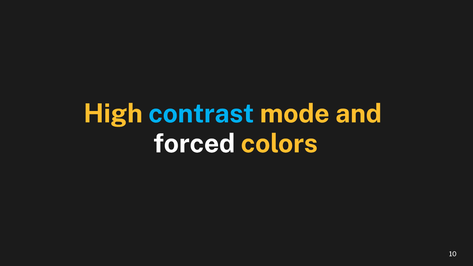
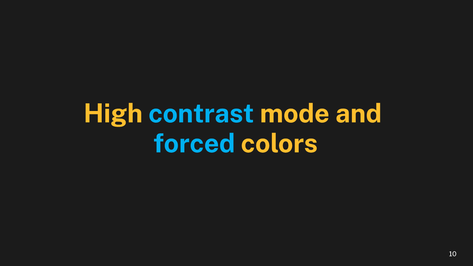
forced colour: white -> light blue
